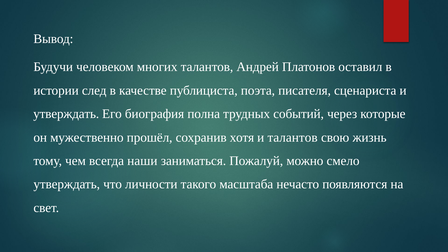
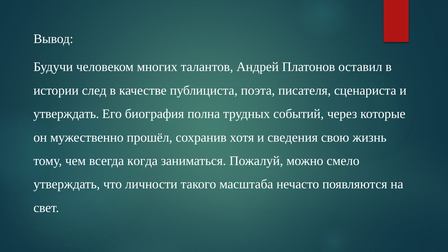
и талантов: талантов -> сведения
наши: наши -> когда
